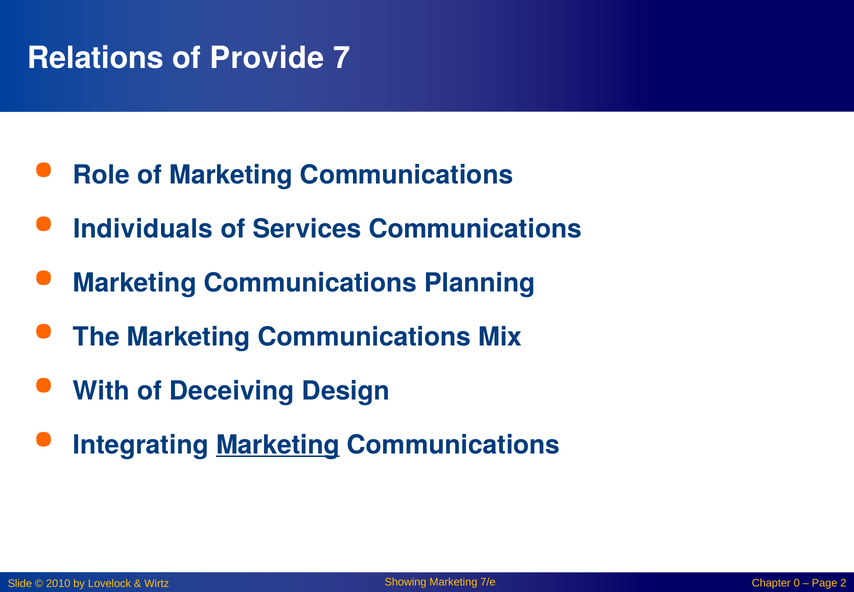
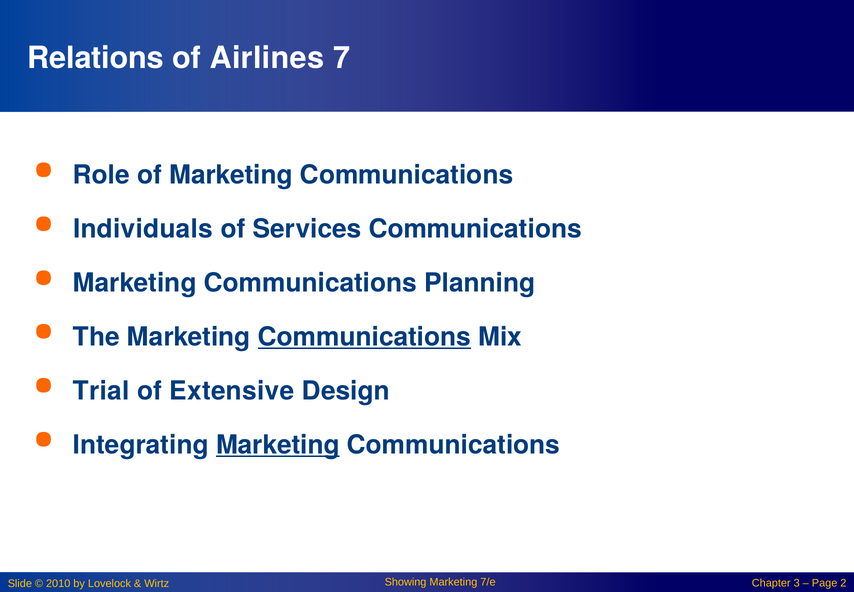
Provide: Provide -> Airlines
Communications at (364, 337) underline: none -> present
With: With -> Trial
Deceiving: Deceiving -> Extensive
0: 0 -> 3
